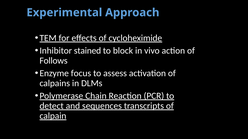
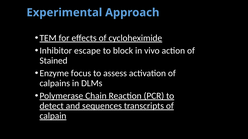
stained: stained -> escape
Follows: Follows -> Stained
